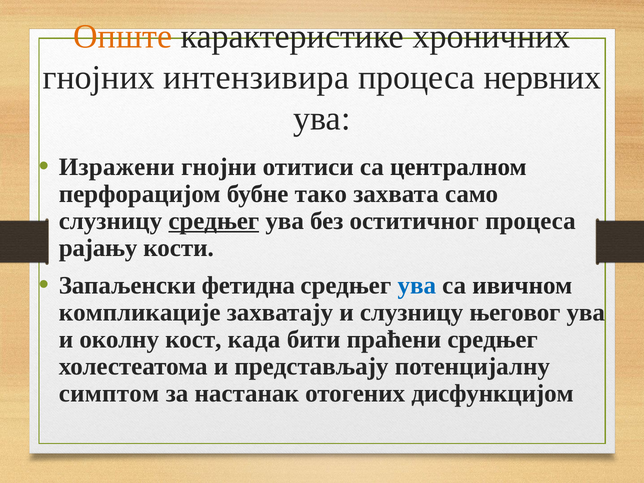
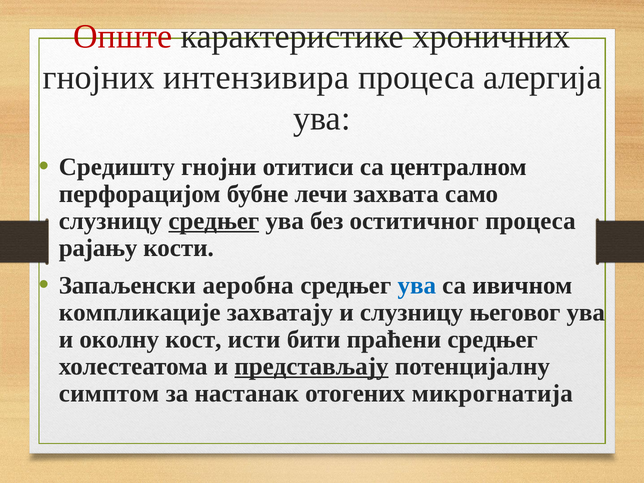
Опште colour: orange -> red
нервних: нервних -> алергија
Изражени: Изражени -> Средишту
тако: тако -> лечи
фетидна: фетидна -> аеробна
када: када -> исти
представљају underline: none -> present
дисфункцијом: дисфункцијом -> микрогнатија
